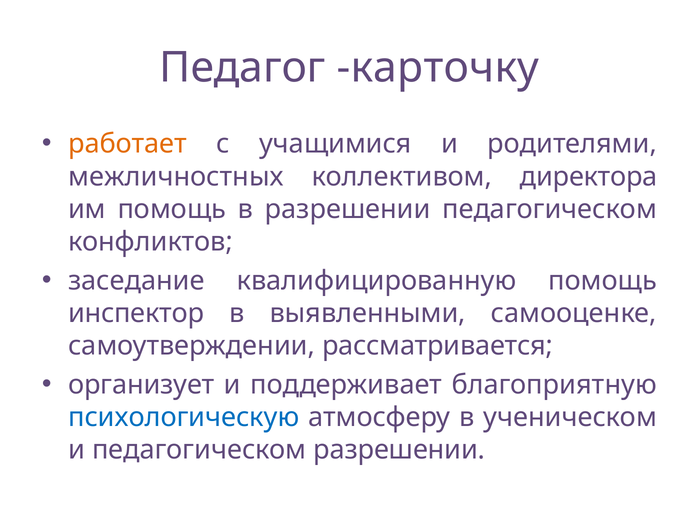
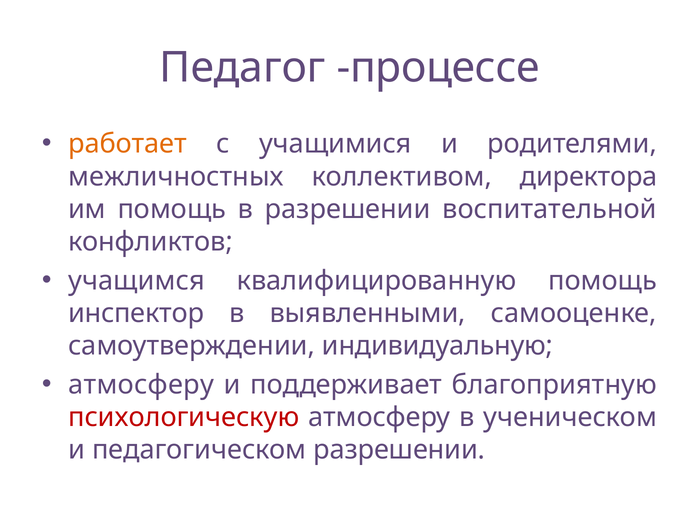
карточку: карточку -> процессе
разрешении педагогическом: педагогическом -> воспитательной
заседание: заседание -> учащимся
рассматривается: рассматривается -> индивидуальную
организует at (141, 385): организует -> атмосферу
психологическую colour: blue -> red
